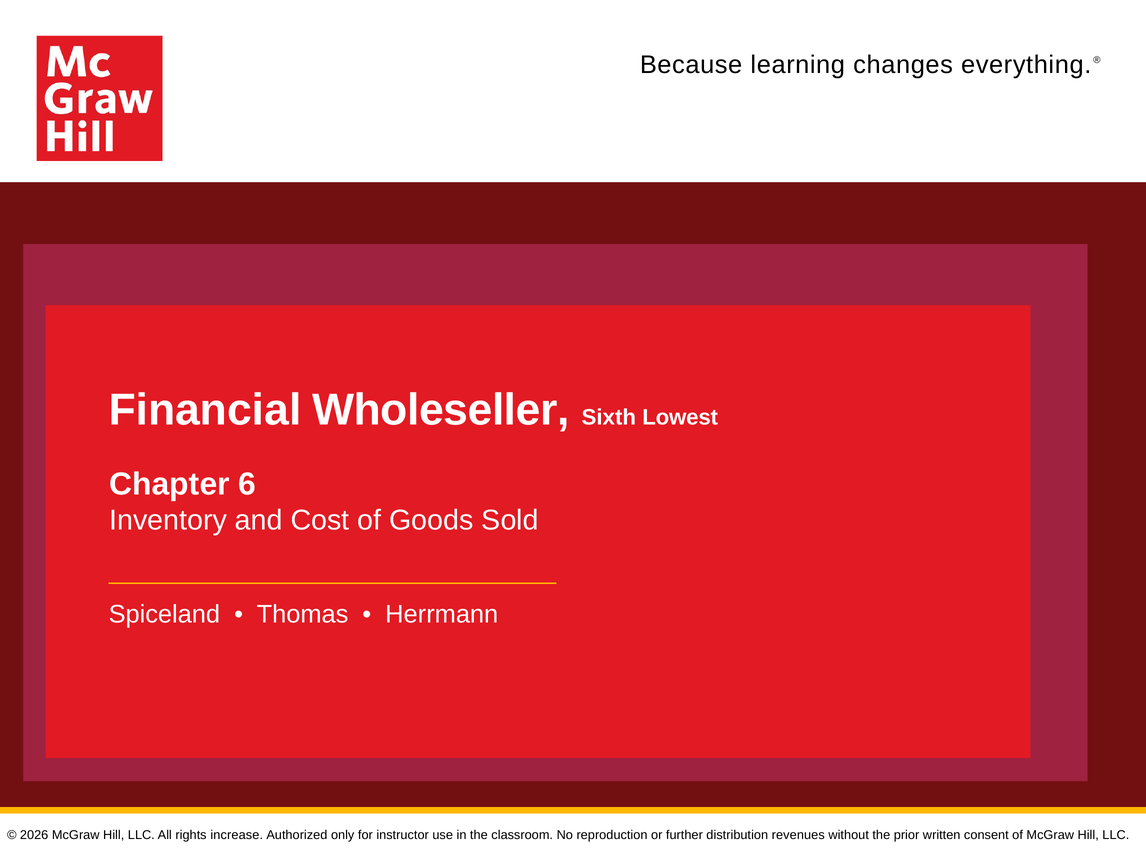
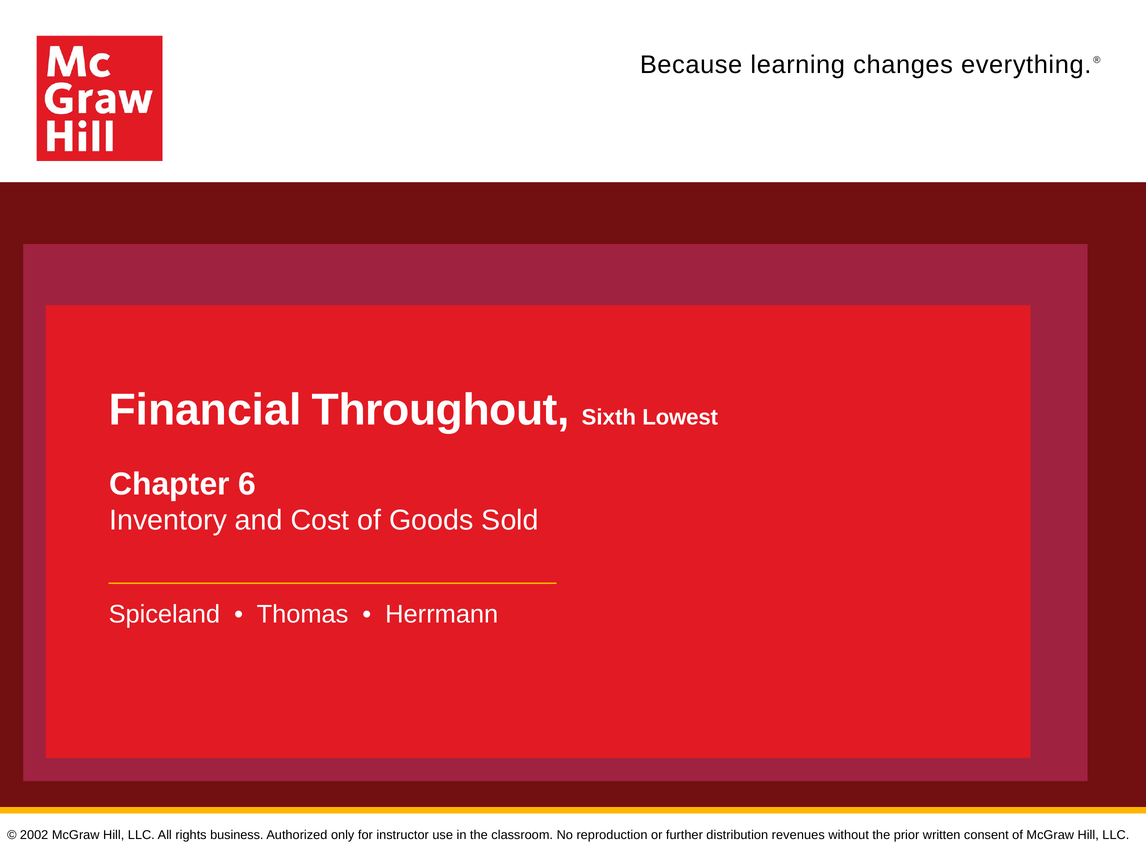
Wholeseller: Wholeseller -> Throughout
2026: 2026 -> 2002
increase: increase -> business
